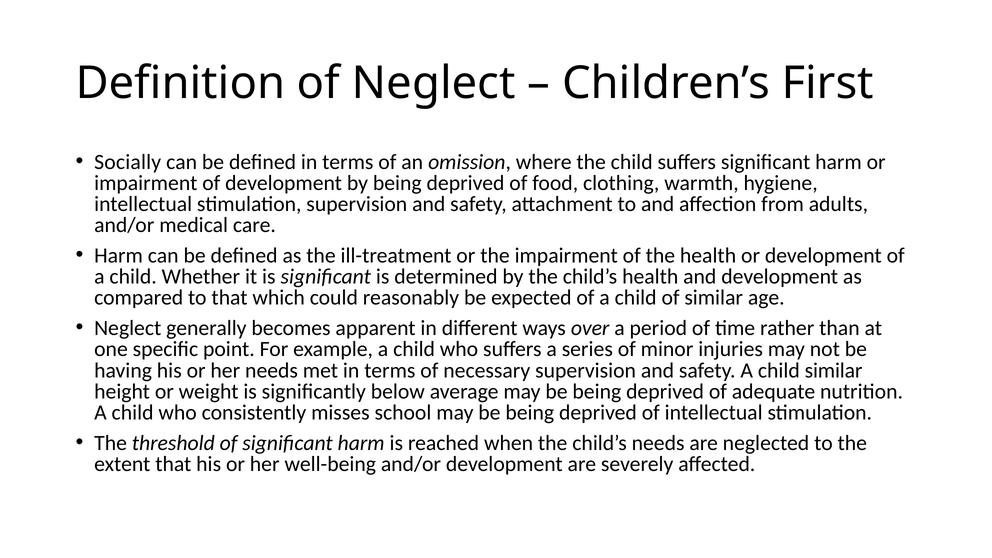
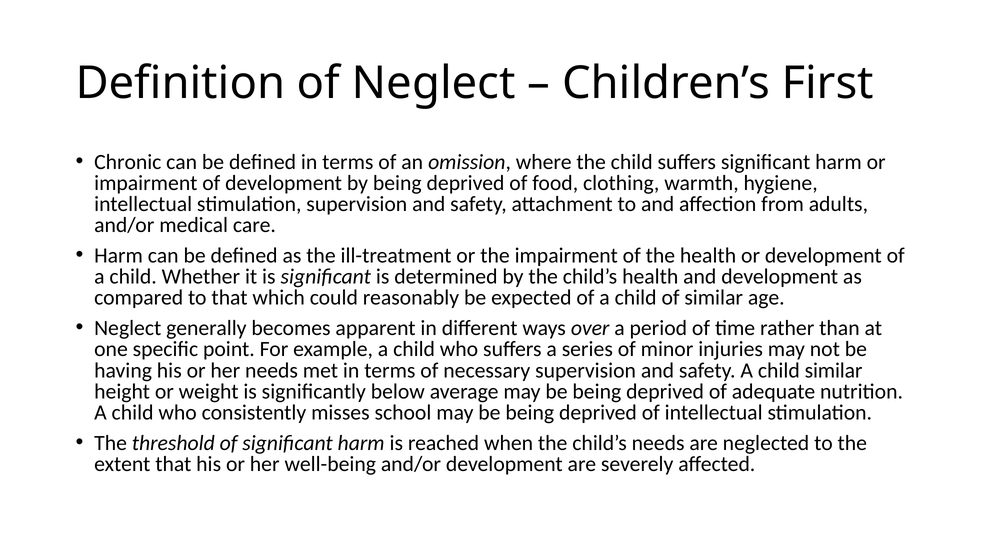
Socially: Socially -> Chronic
